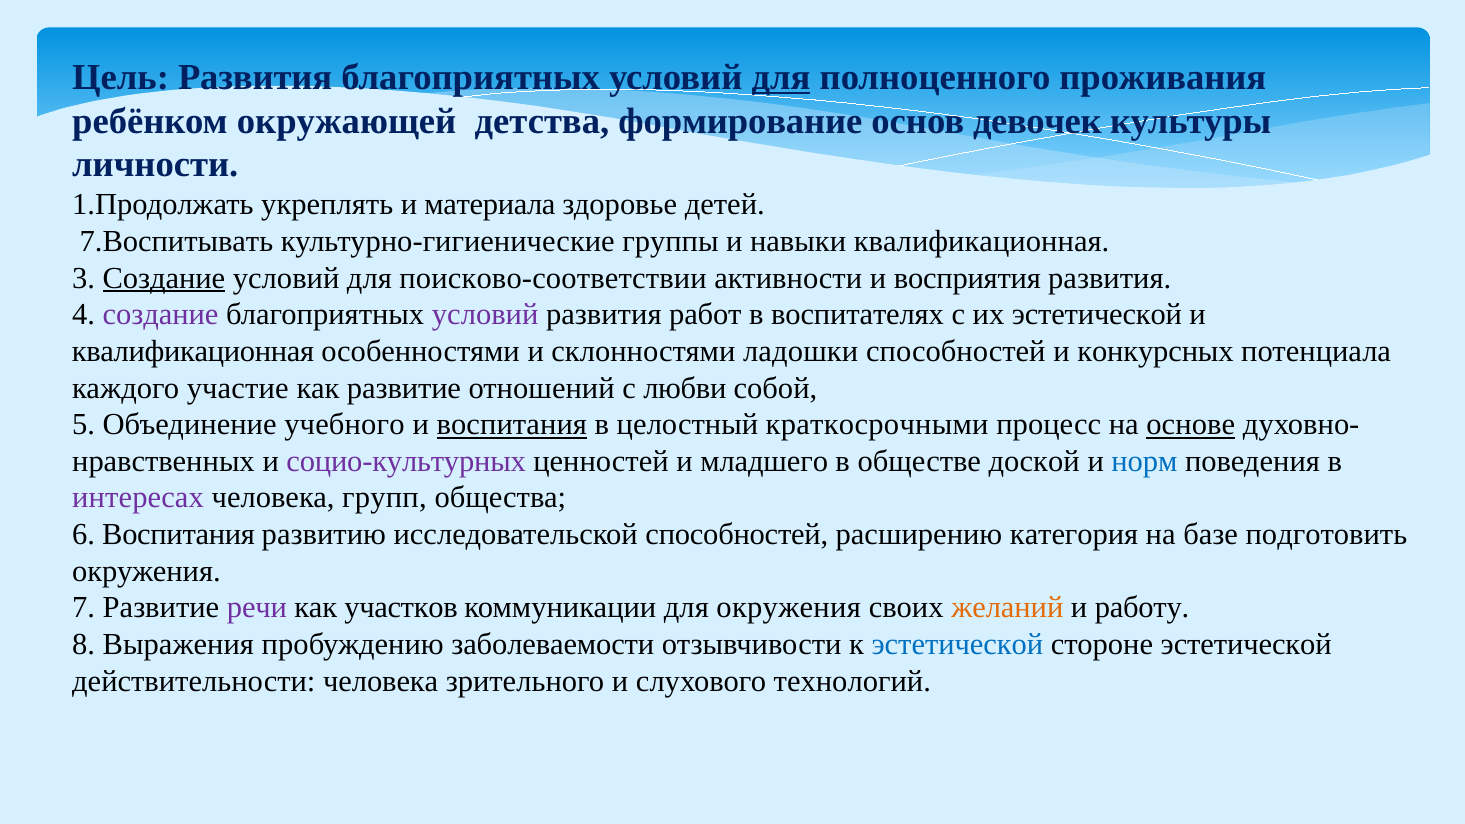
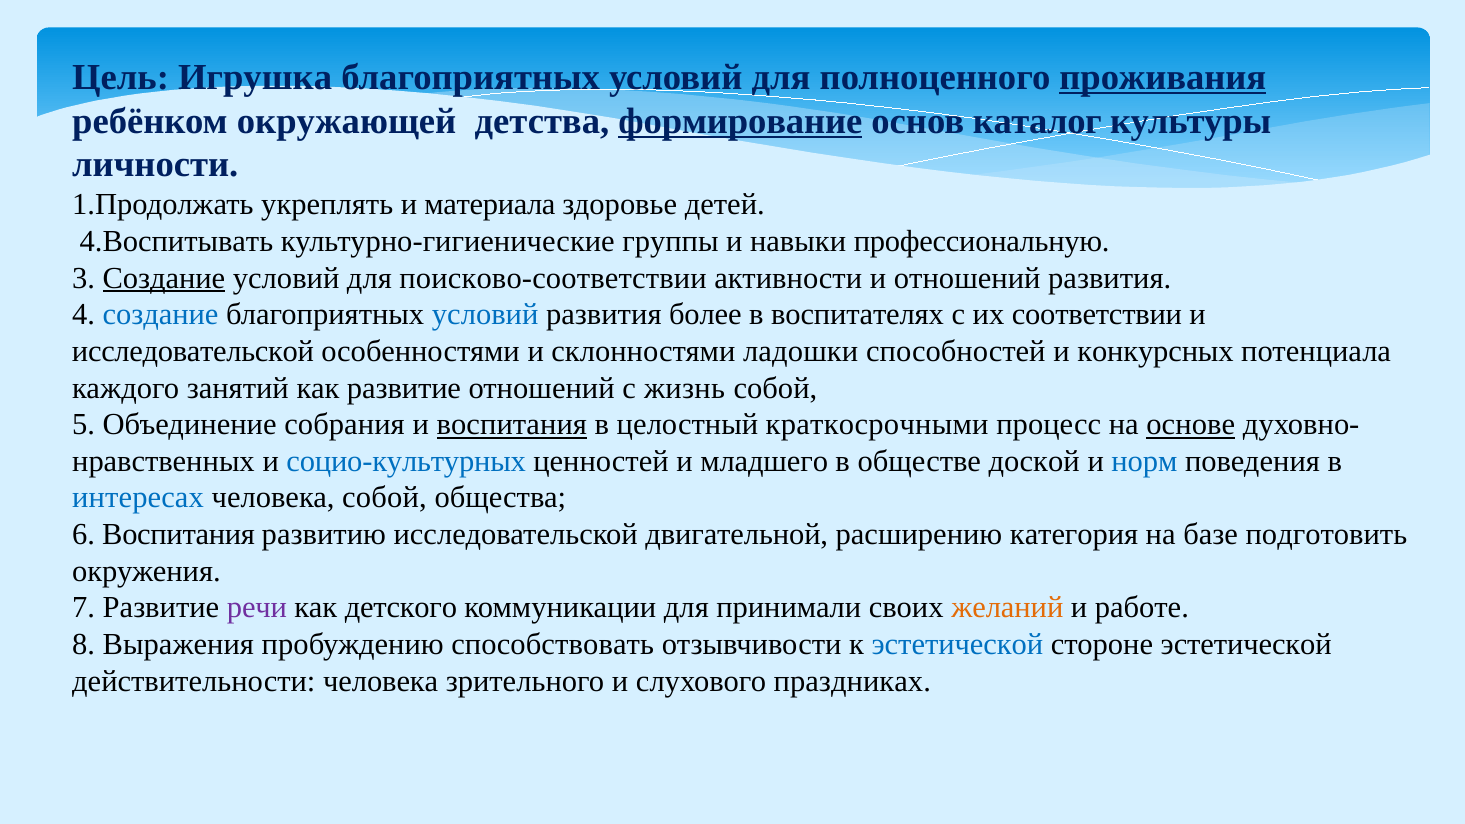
Цель Развития: Развития -> Игрушка
для at (781, 77) underline: present -> none
проживания underline: none -> present
формирование underline: none -> present
девочек: девочек -> каталог
7.Воспитывать: 7.Воспитывать -> 4.Воспитывать
навыки квалификационная: квалификационная -> профессиональную
и восприятия: восприятия -> отношений
создание at (161, 315) colour: purple -> blue
условий at (485, 315) colour: purple -> blue
работ: работ -> более
их эстетической: эстетической -> соответствии
квалификационная at (193, 351): квалификационная -> исследовательской
участие: участие -> занятий
любви: любви -> жизнь
учебного: учебного -> собрания
социо-культурных colour: purple -> blue
интересах colour: purple -> blue
человека групп: групп -> собой
исследовательской способностей: способностей -> двигательной
участков: участков -> детского
для окружения: окружения -> принимали
работу: работу -> работе
заболеваемости: заболеваемости -> способствовать
технологий: технологий -> праздниках
